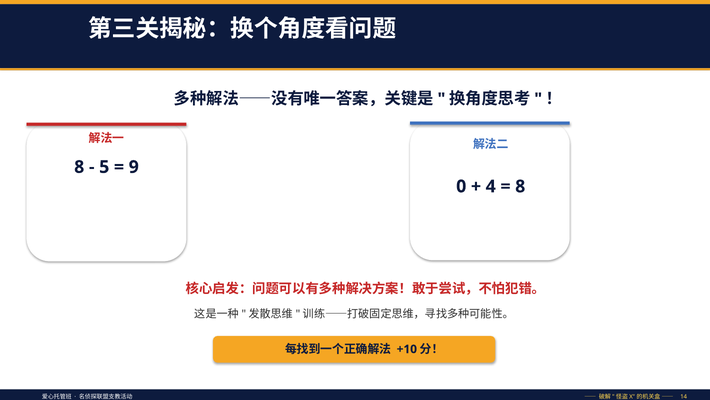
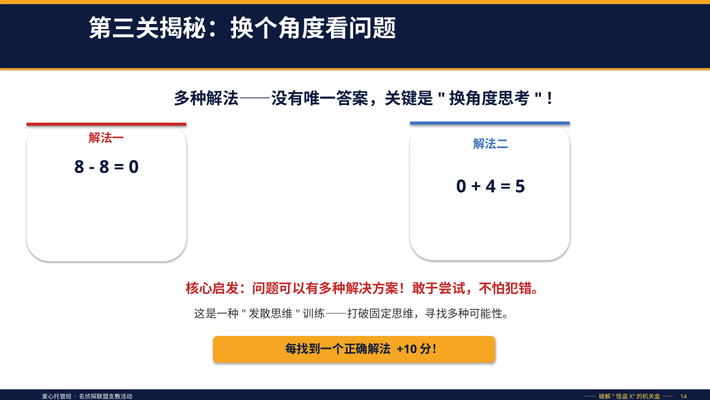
5 at (104, 167): 5 -> 8
9 at (134, 167): 9 -> 0
8 at (520, 186): 8 -> 5
